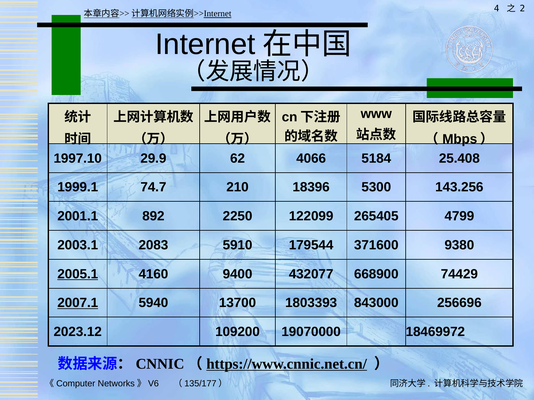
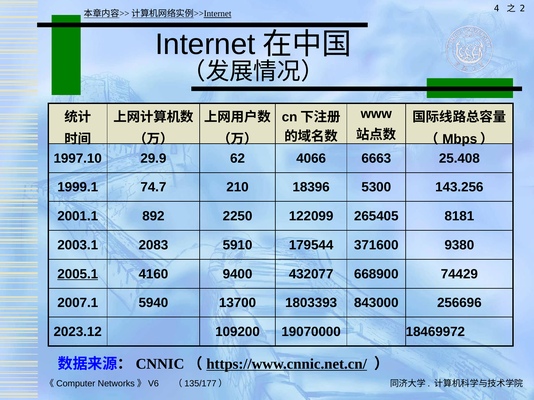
5184: 5184 -> 6663
4799: 4799 -> 8181
2007.1 underline: present -> none
